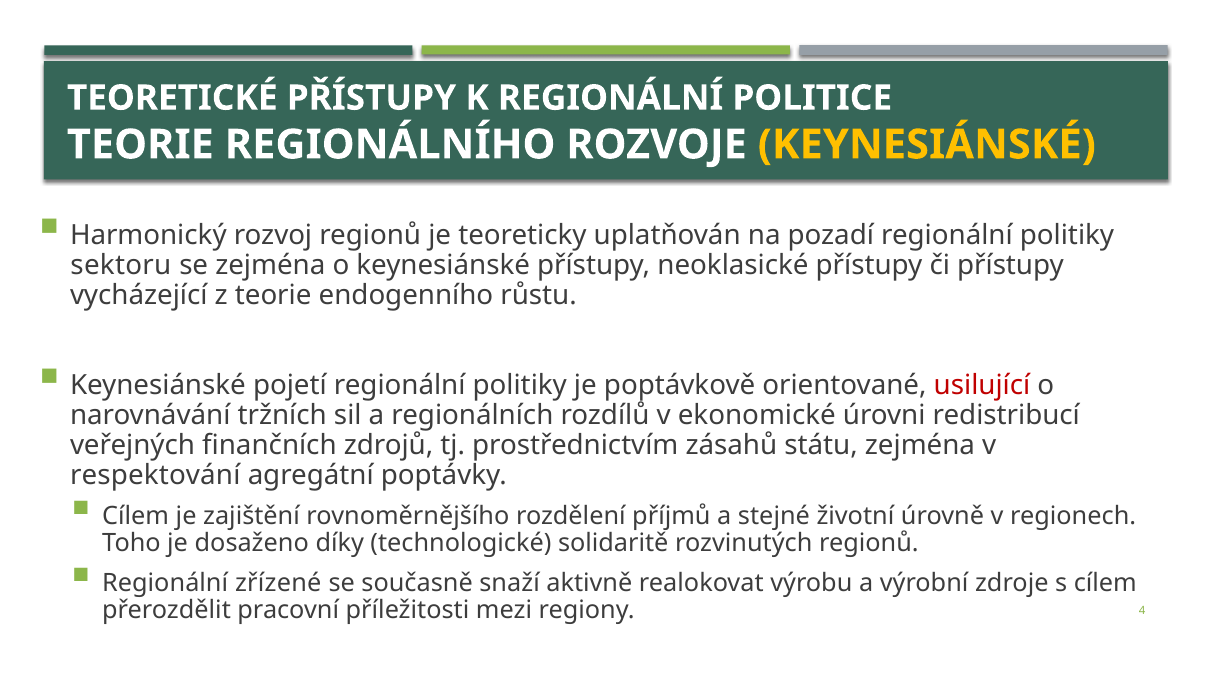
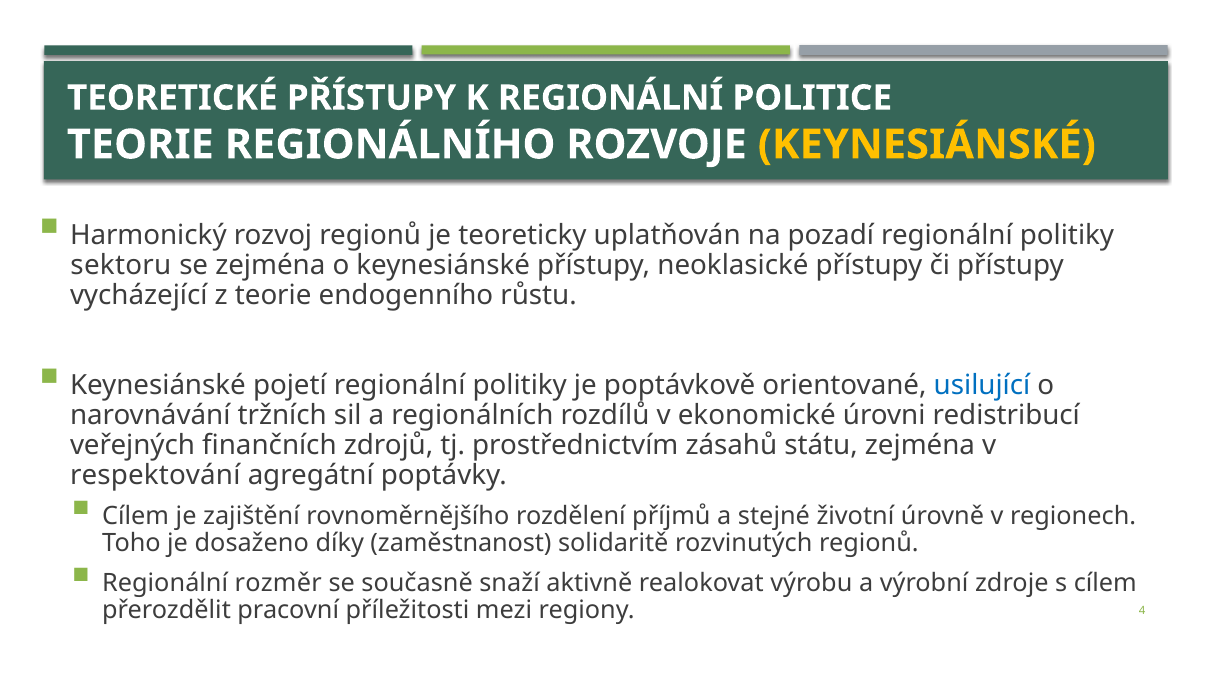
usilující colour: red -> blue
technologické: technologické -> zaměstnanost
zřízené: zřízené -> rozměr
